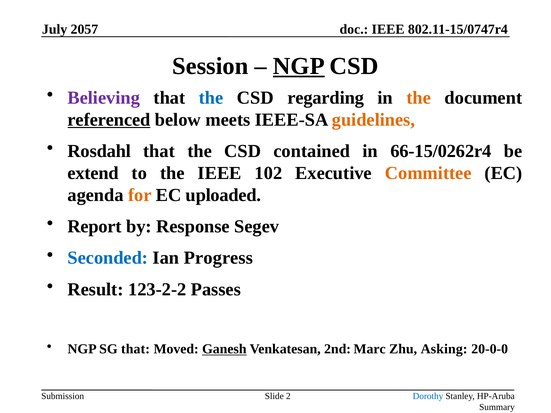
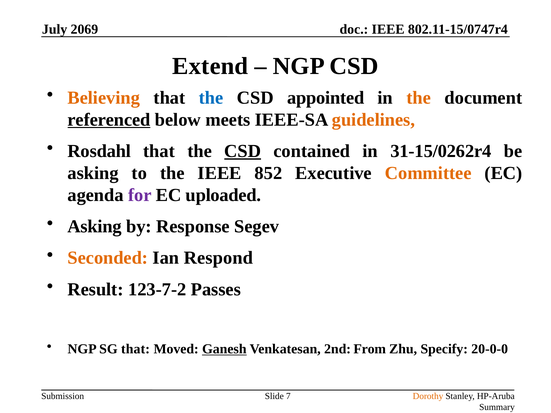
2057: 2057 -> 2069
Session: Session -> Extend
NGP at (299, 66) underline: present -> none
Believing colour: purple -> orange
regarding: regarding -> appointed
CSD at (243, 151) underline: none -> present
66-15/0262r4: 66-15/0262r4 -> 31-15/0262r4
extend at (93, 173): extend -> asking
102: 102 -> 852
for colour: orange -> purple
Report at (95, 227): Report -> Asking
Seconded colour: blue -> orange
Progress: Progress -> Respond
123-2-2: 123-2-2 -> 123-7-2
Marc: Marc -> From
Asking: Asking -> Specify
2: 2 -> 7
Dorothy colour: blue -> orange
